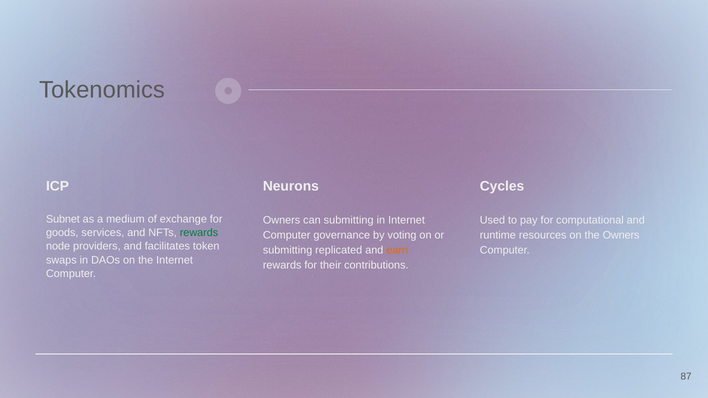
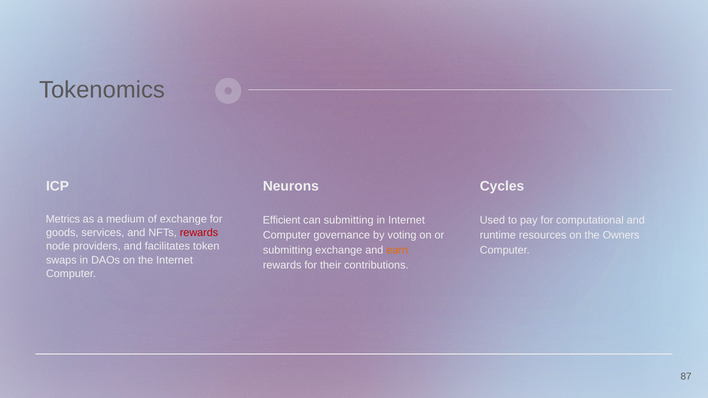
Subnet: Subnet -> Metrics
Owners at (282, 221): Owners -> Efficient
rewards at (199, 233) colour: green -> red
submitting replicated: replicated -> exchange
